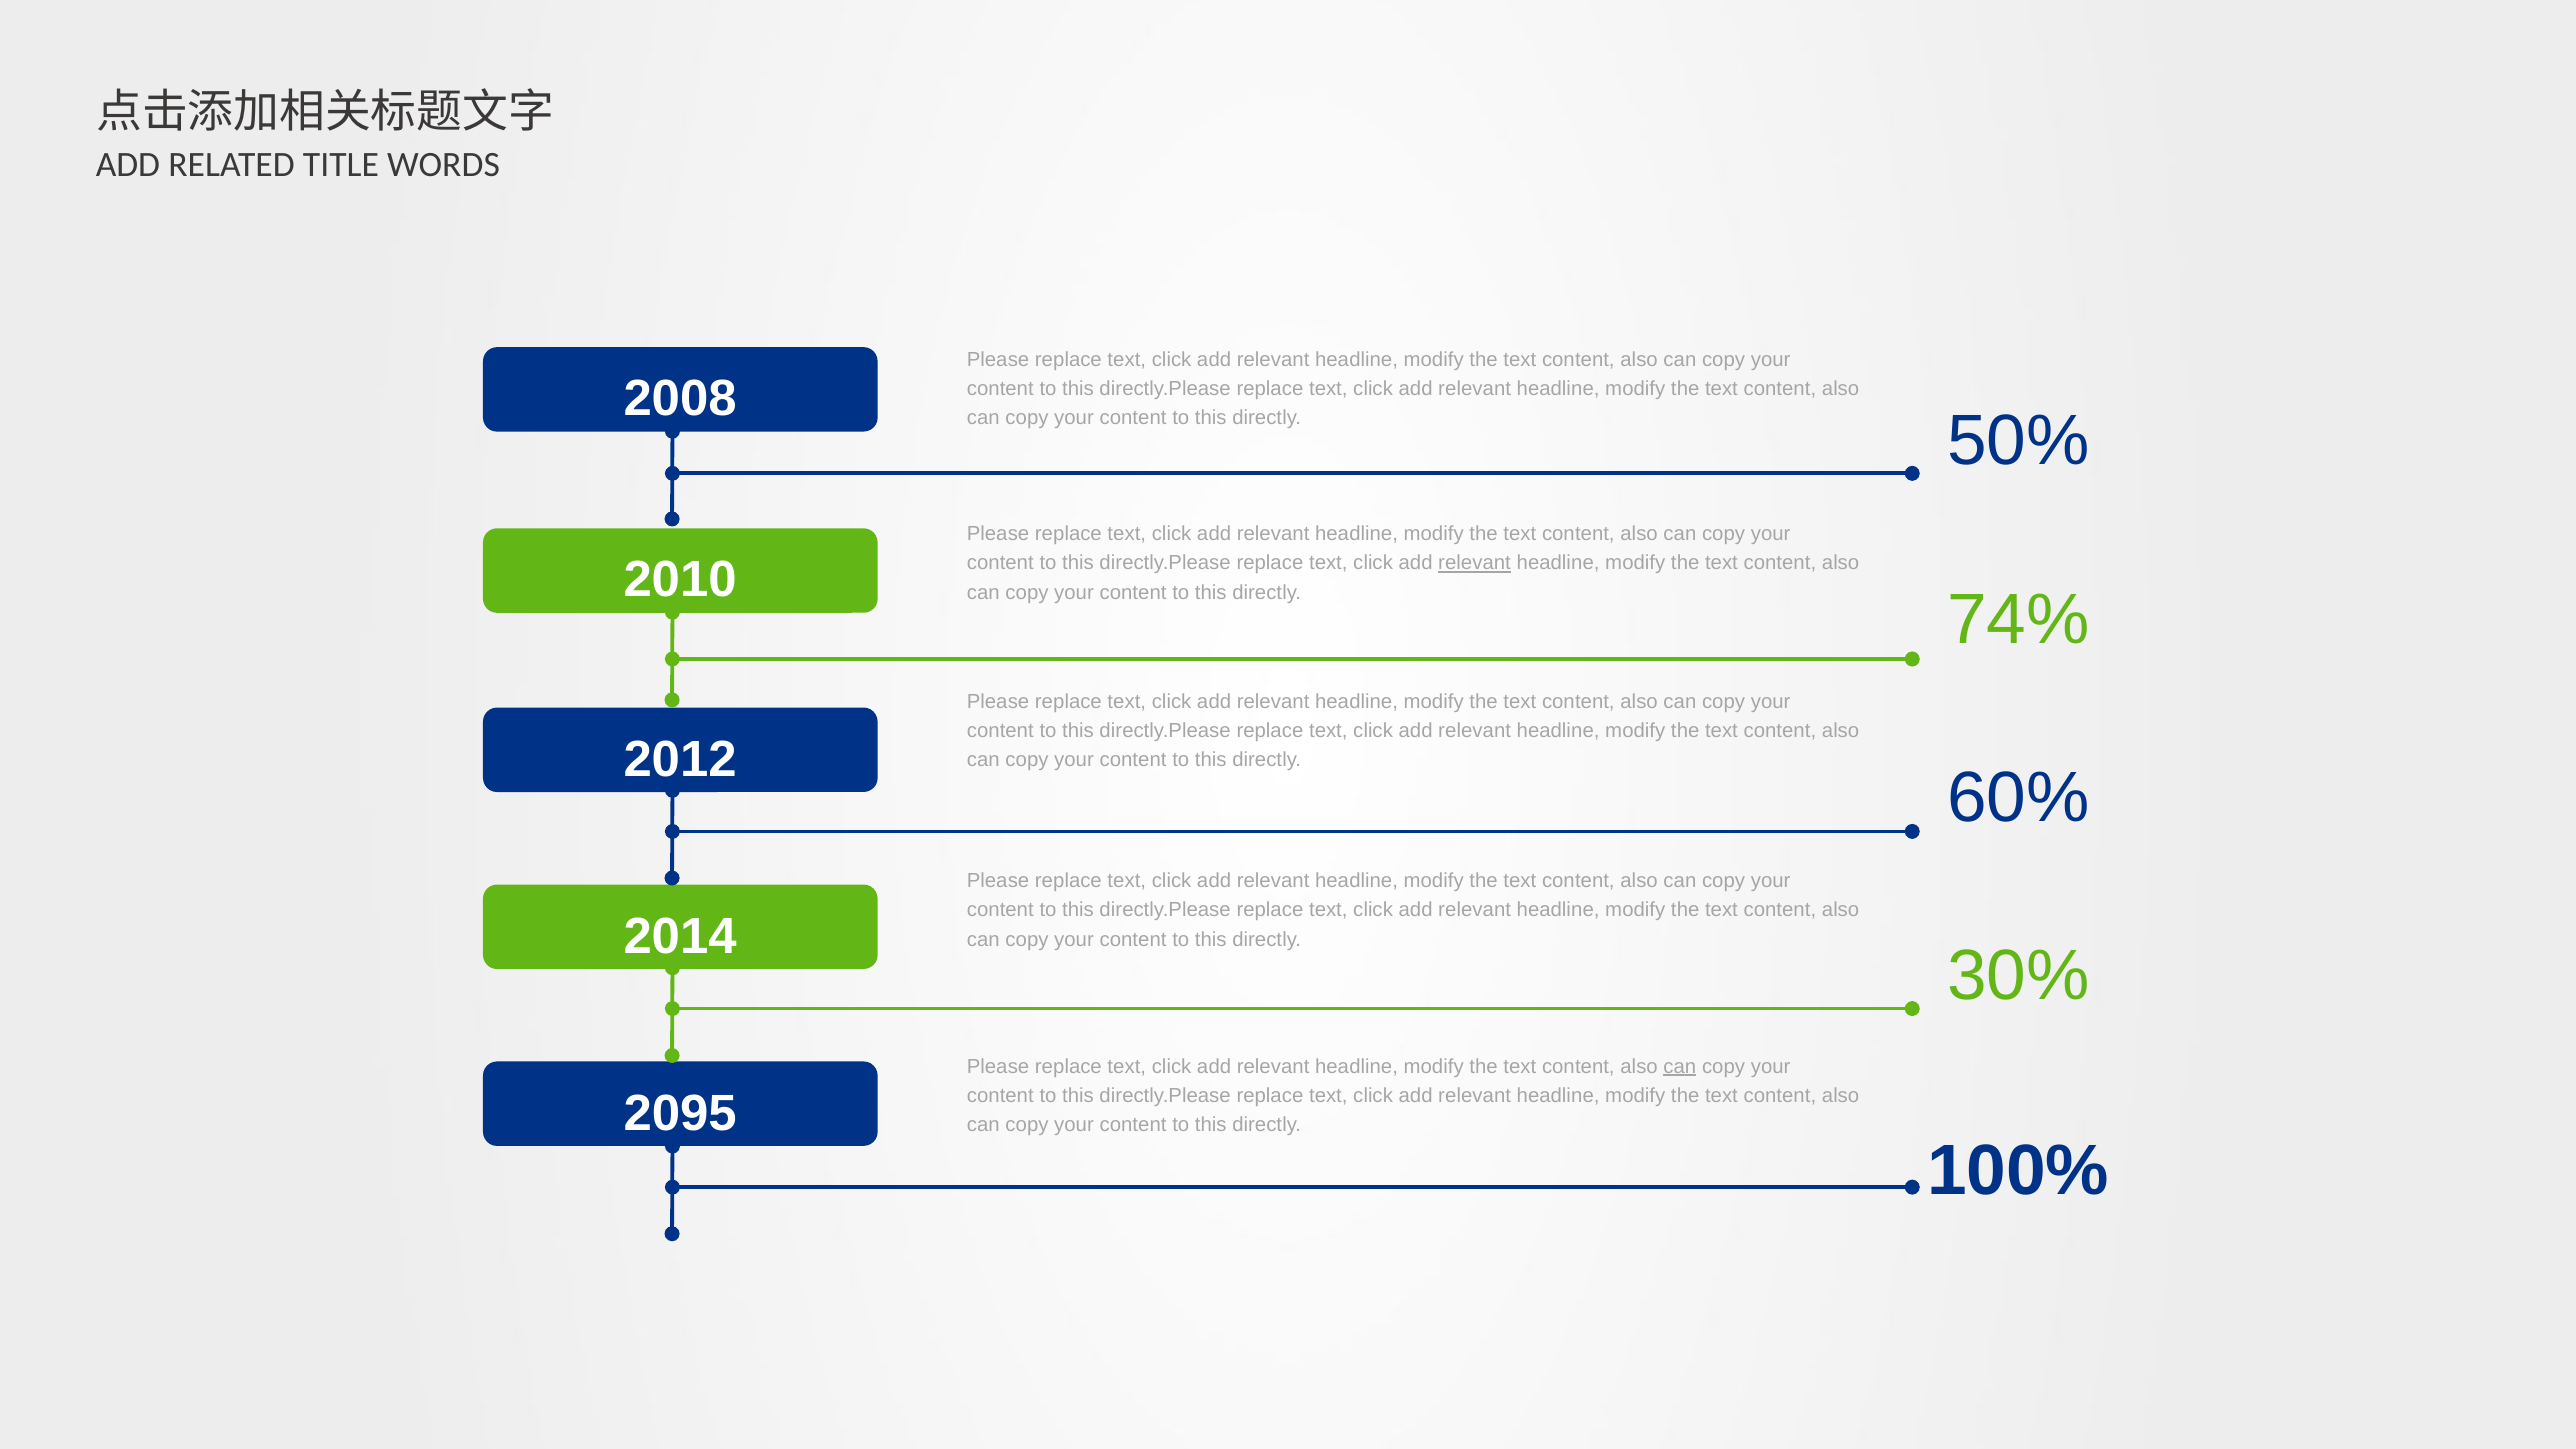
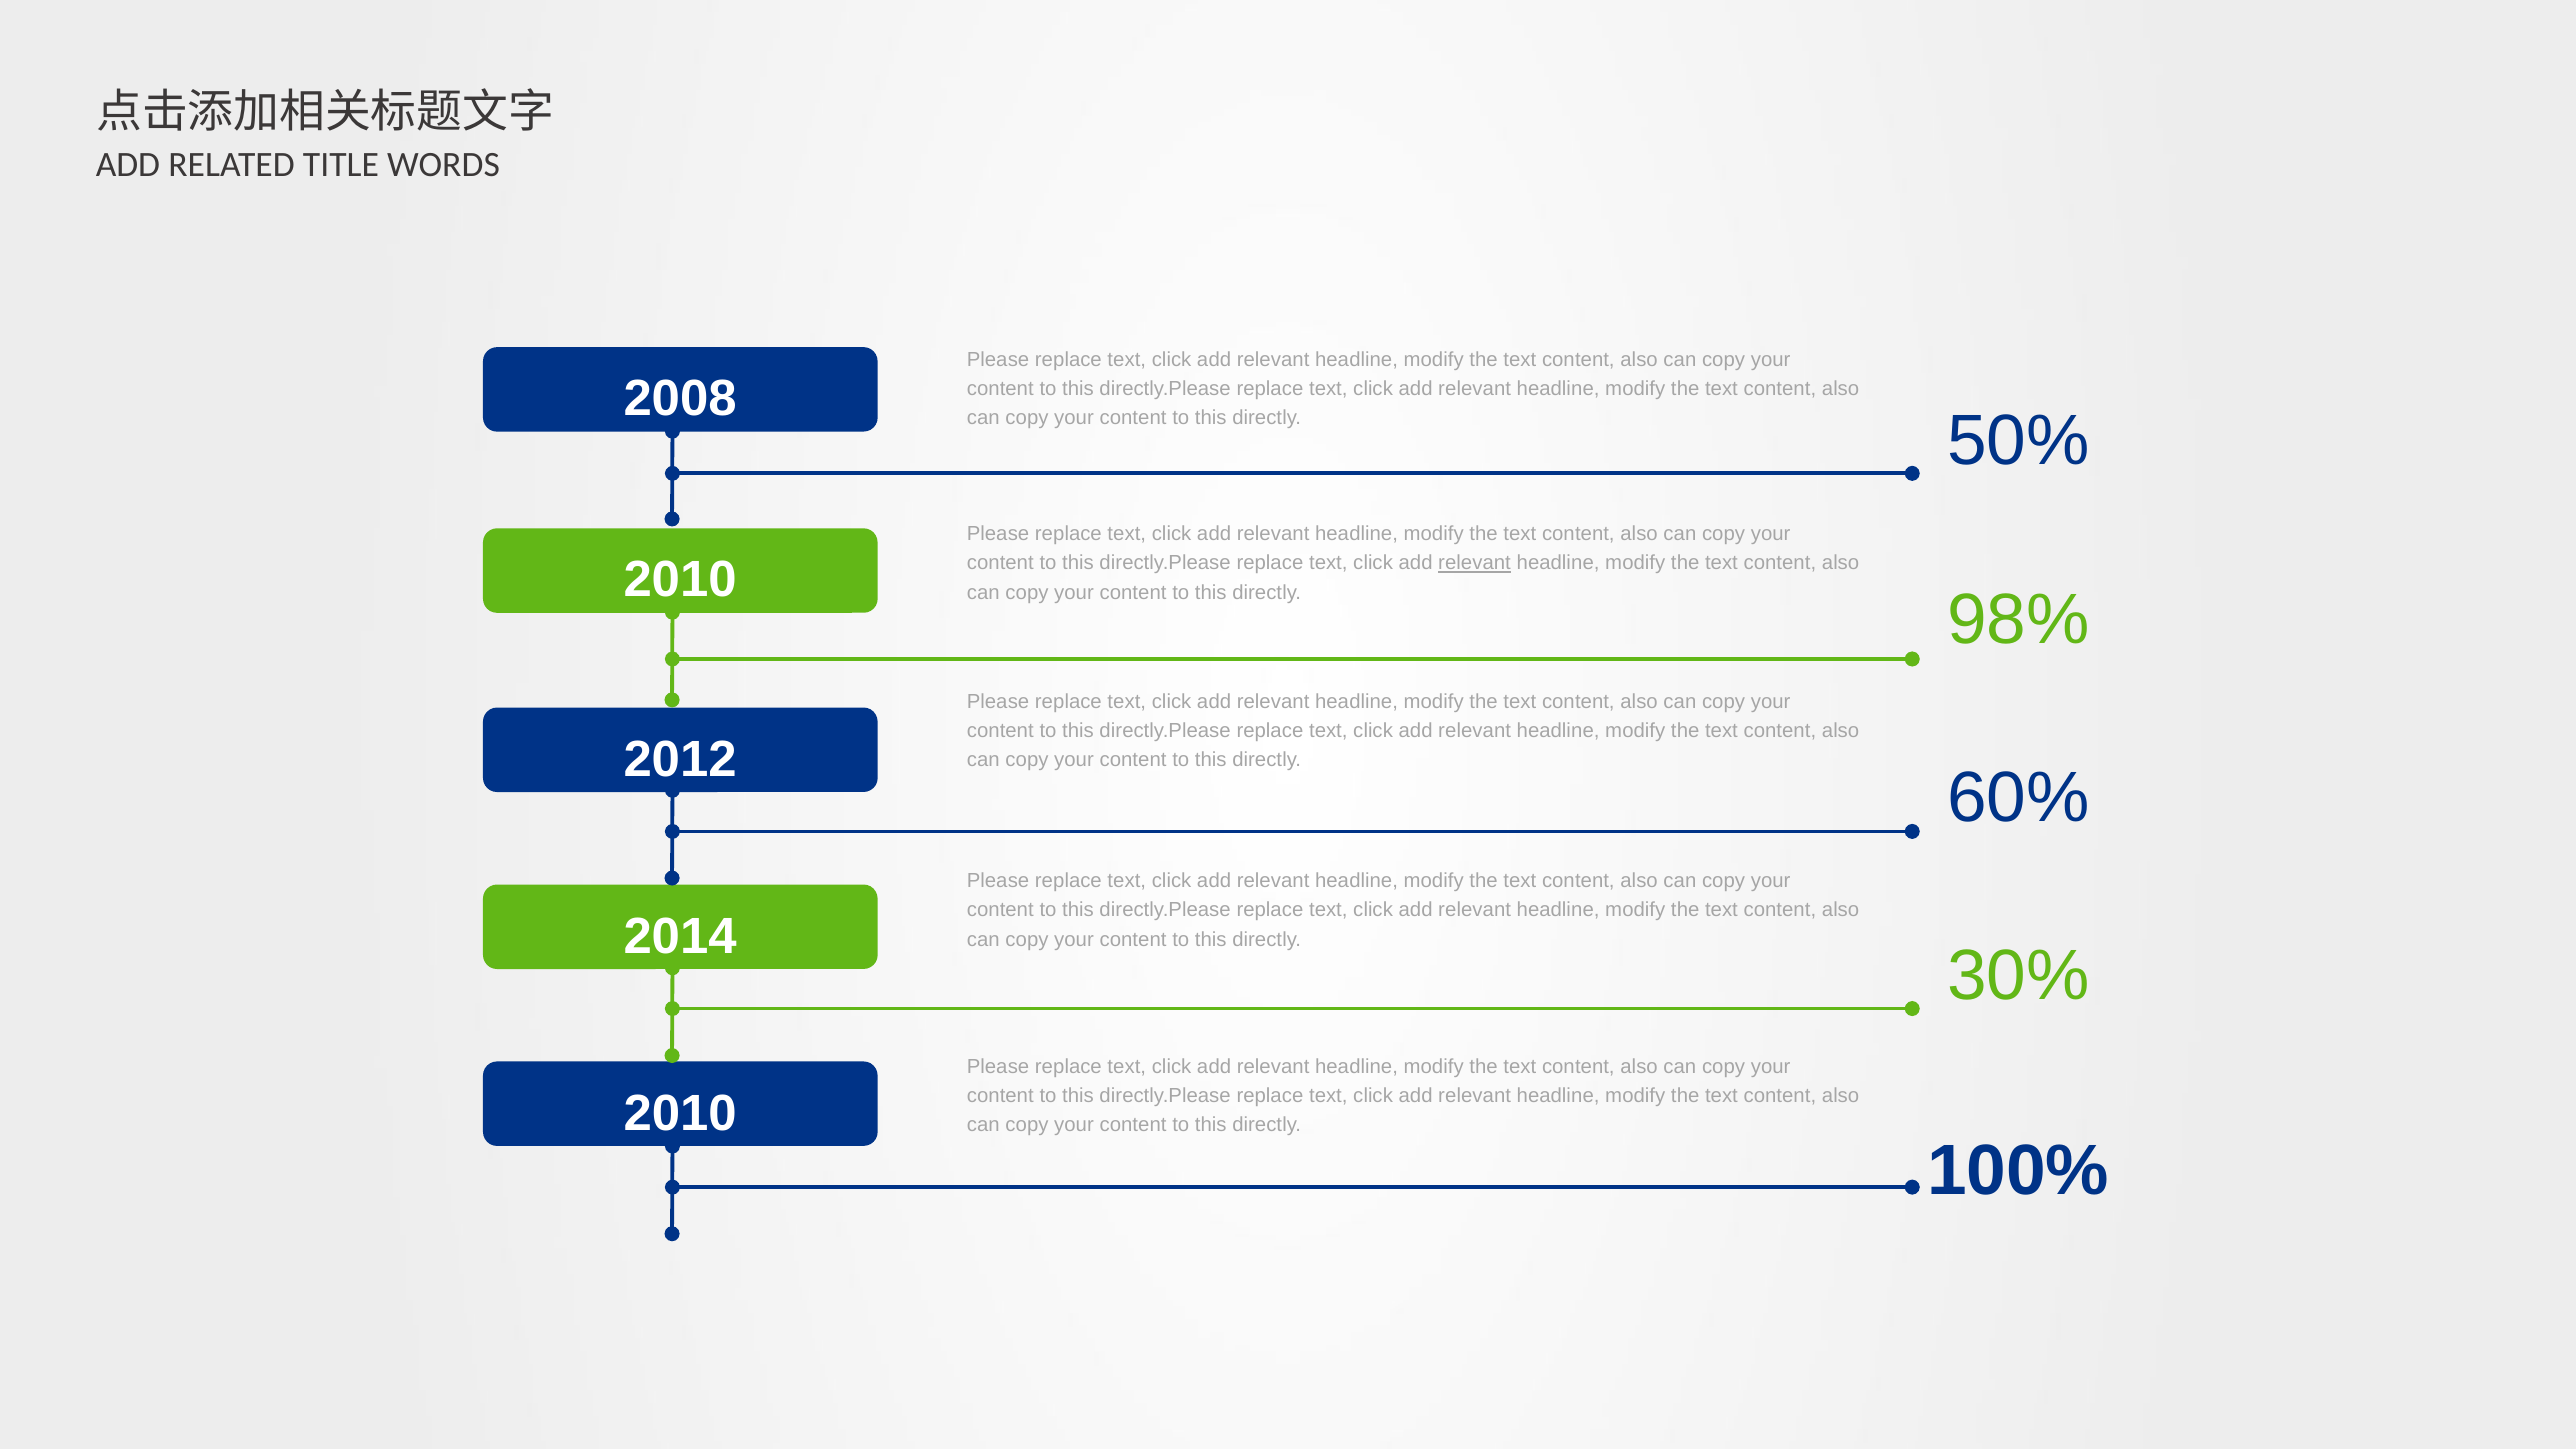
74%: 74% -> 98%
can at (1680, 1066) underline: present -> none
2095 at (680, 1113): 2095 -> 2010
